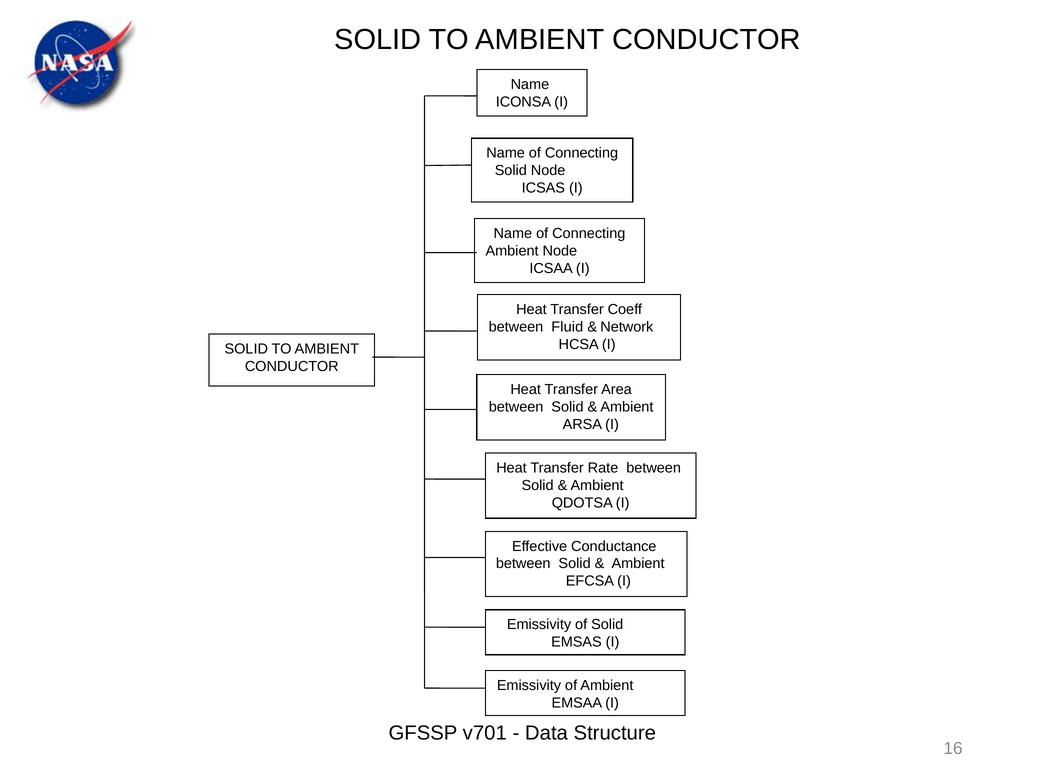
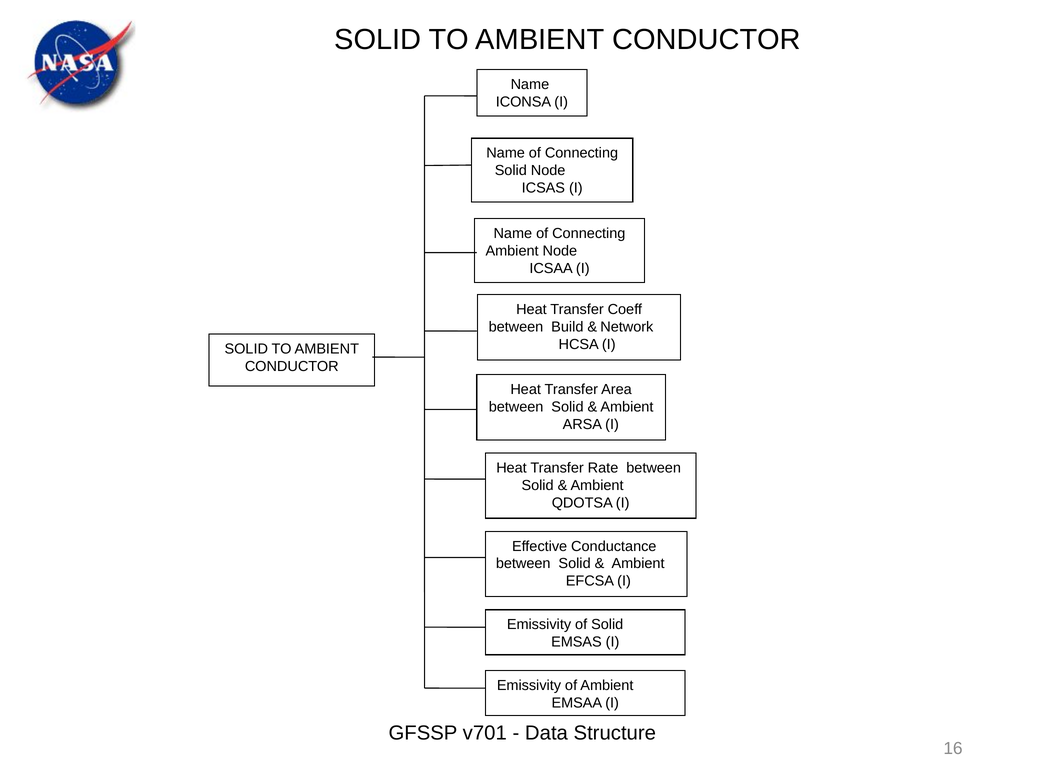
Fluid: Fluid -> Build
